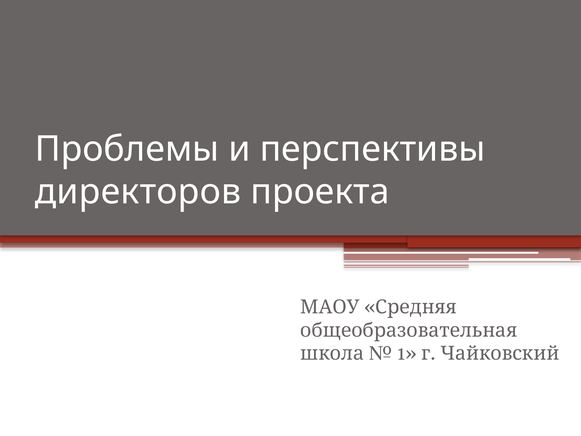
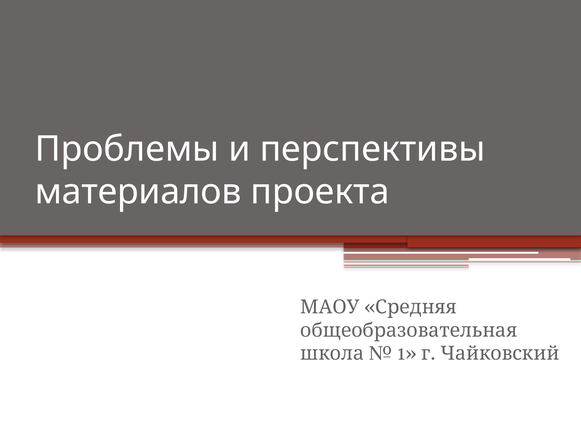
директоров: директоров -> материалов
